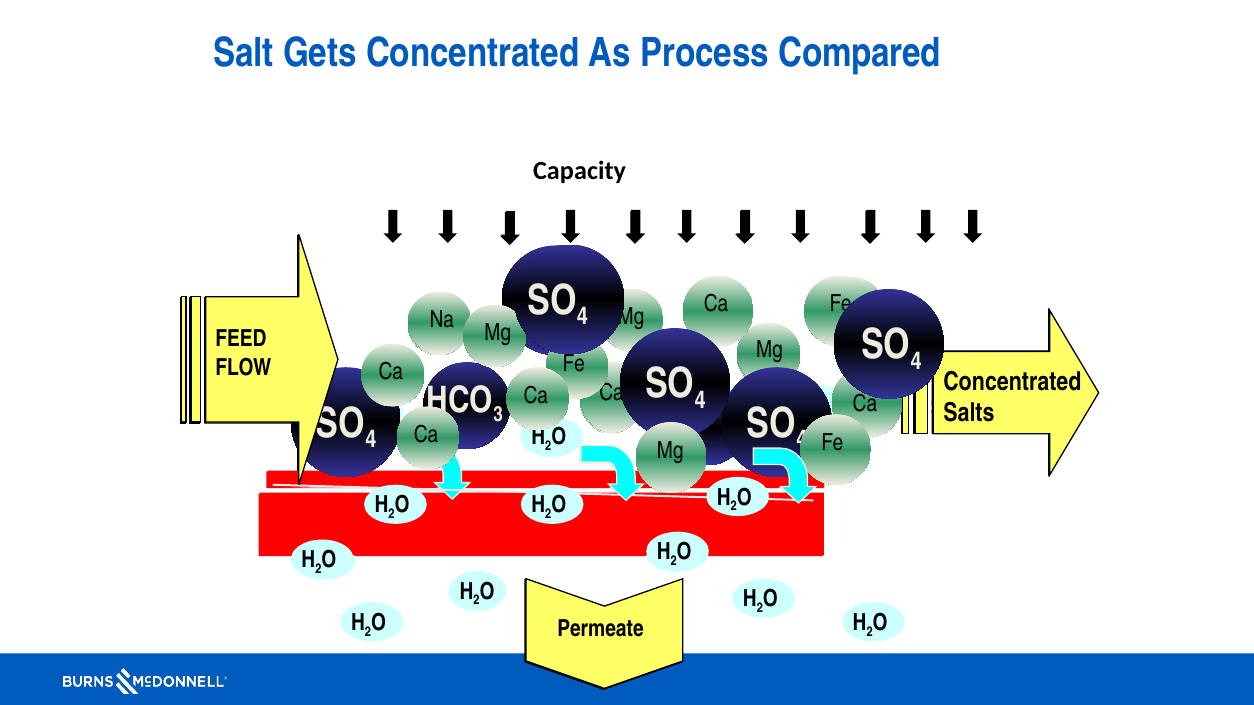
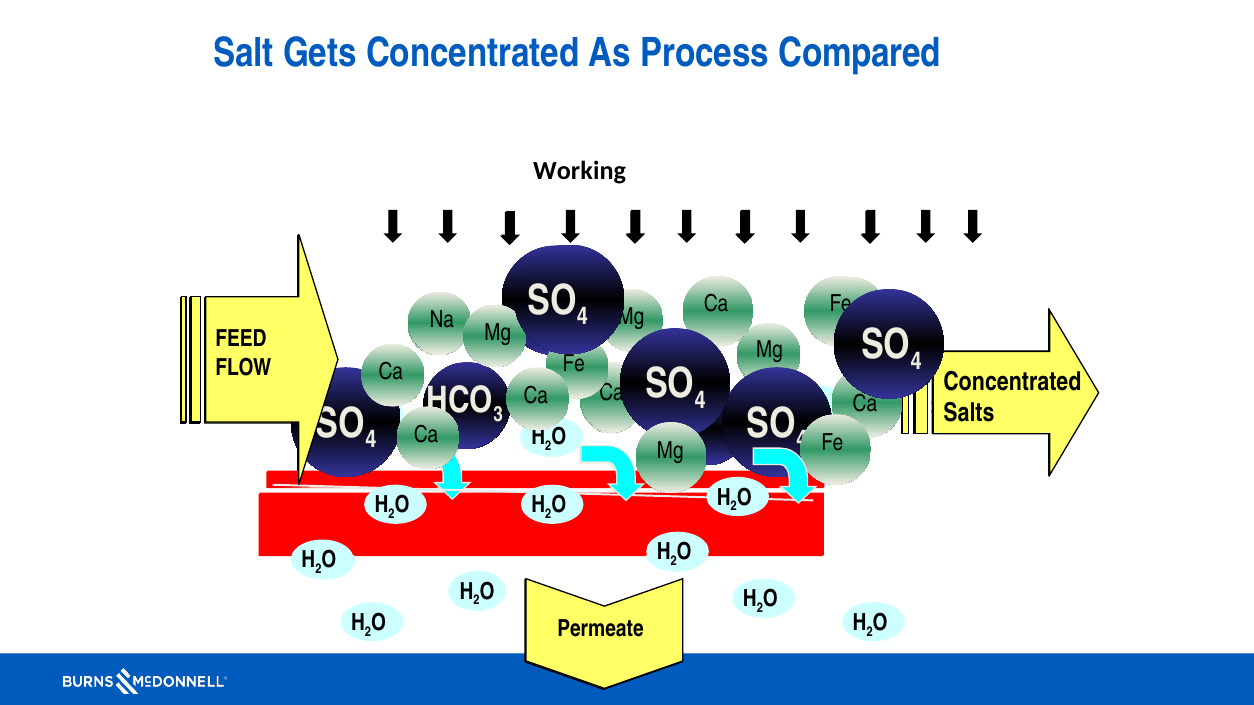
Capacity: Capacity -> Working
